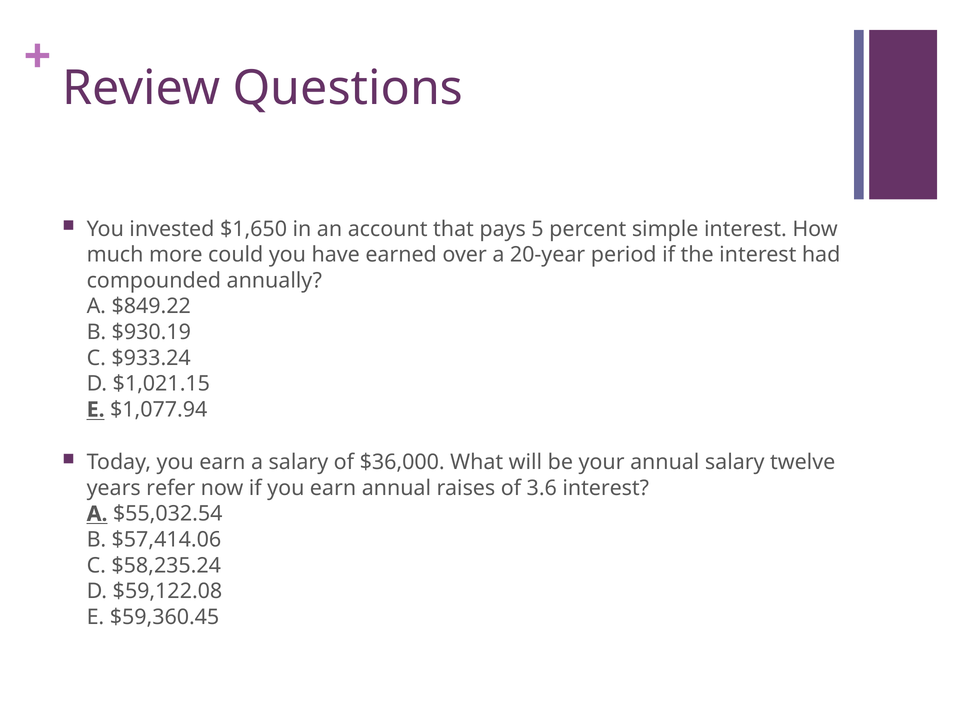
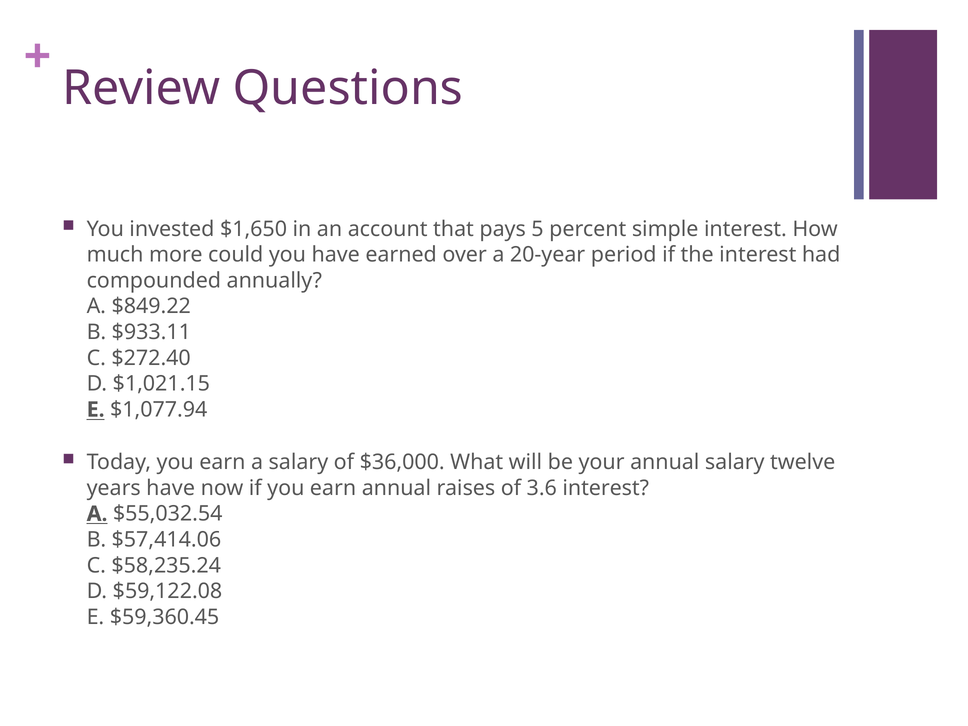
$930.19: $930.19 -> $933.11
$933.24: $933.24 -> $272.40
years refer: refer -> have
